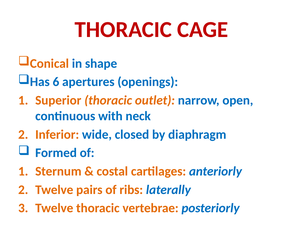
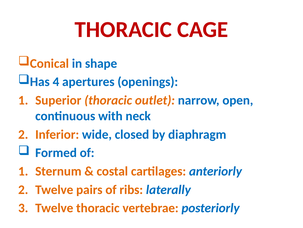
6: 6 -> 4
